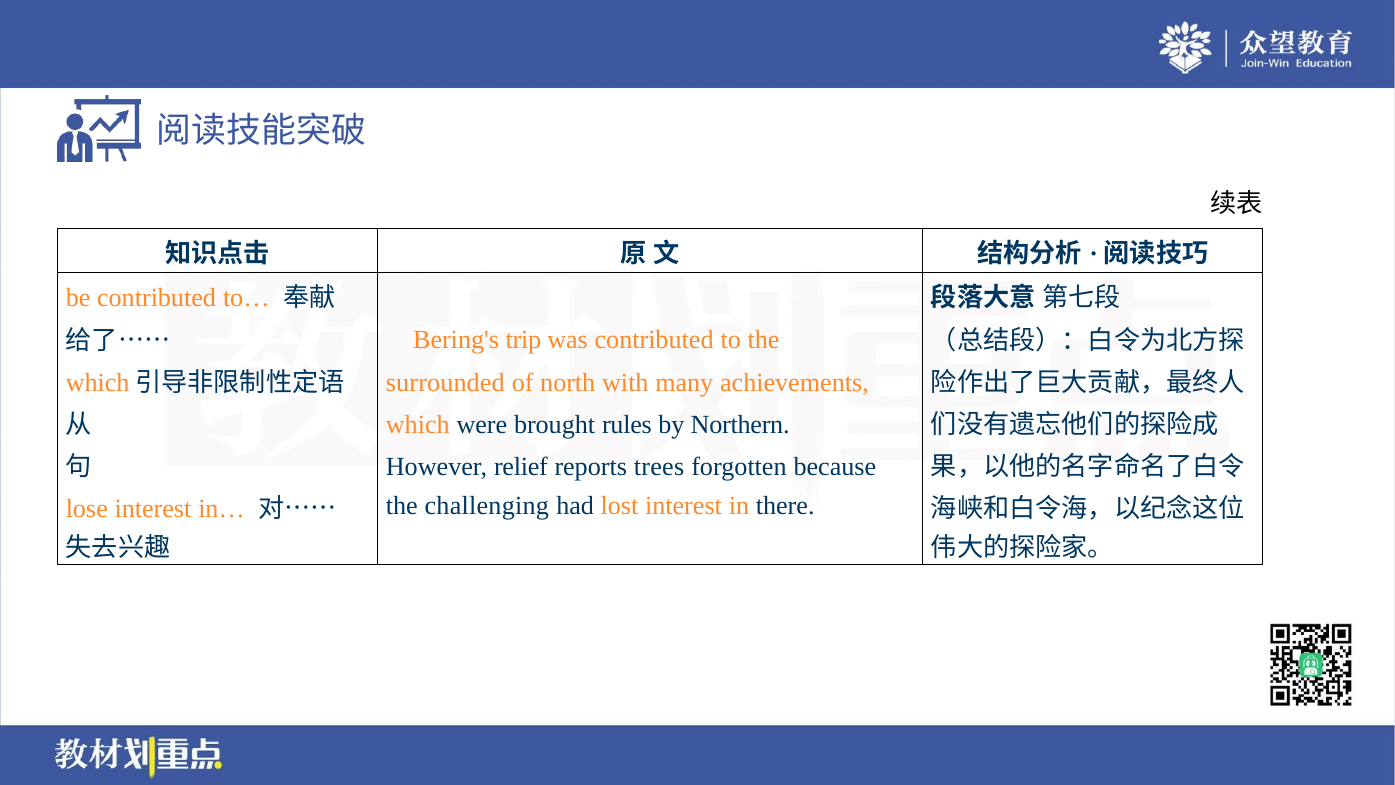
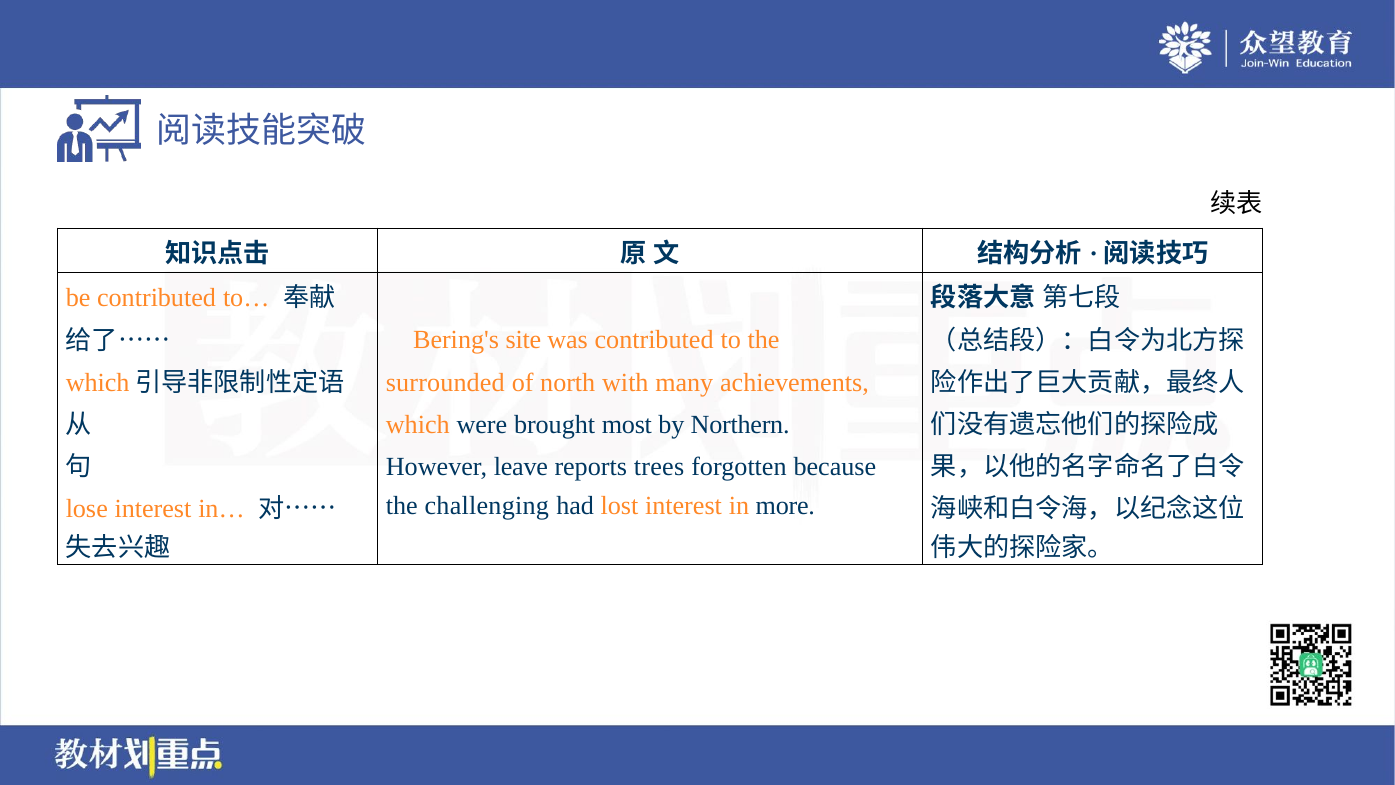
trip: trip -> site
rules: rules -> most
relief: relief -> leave
there: there -> more
